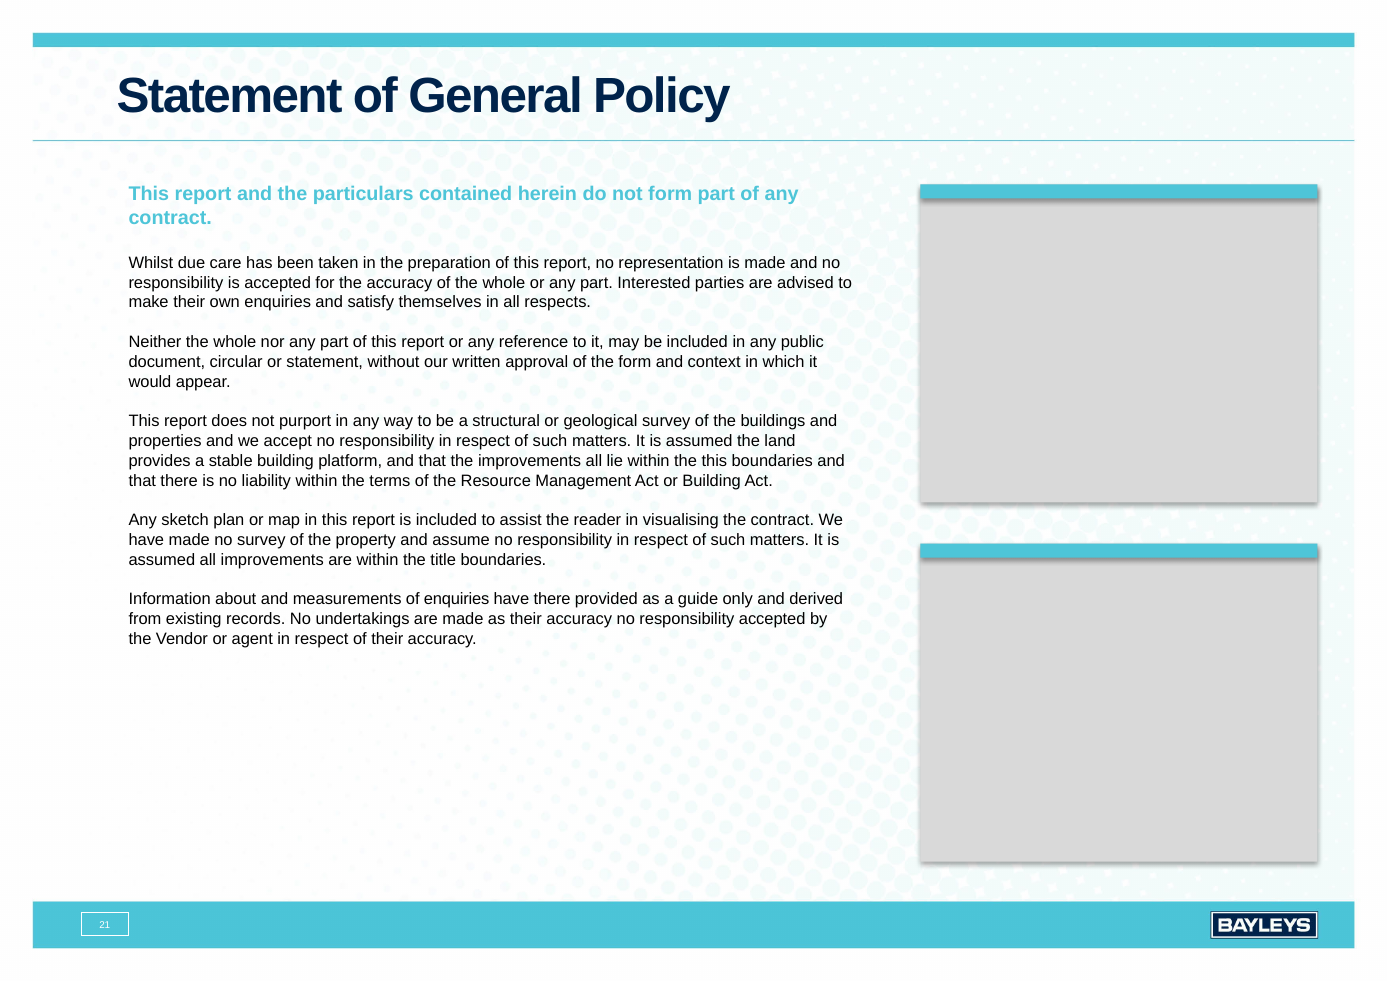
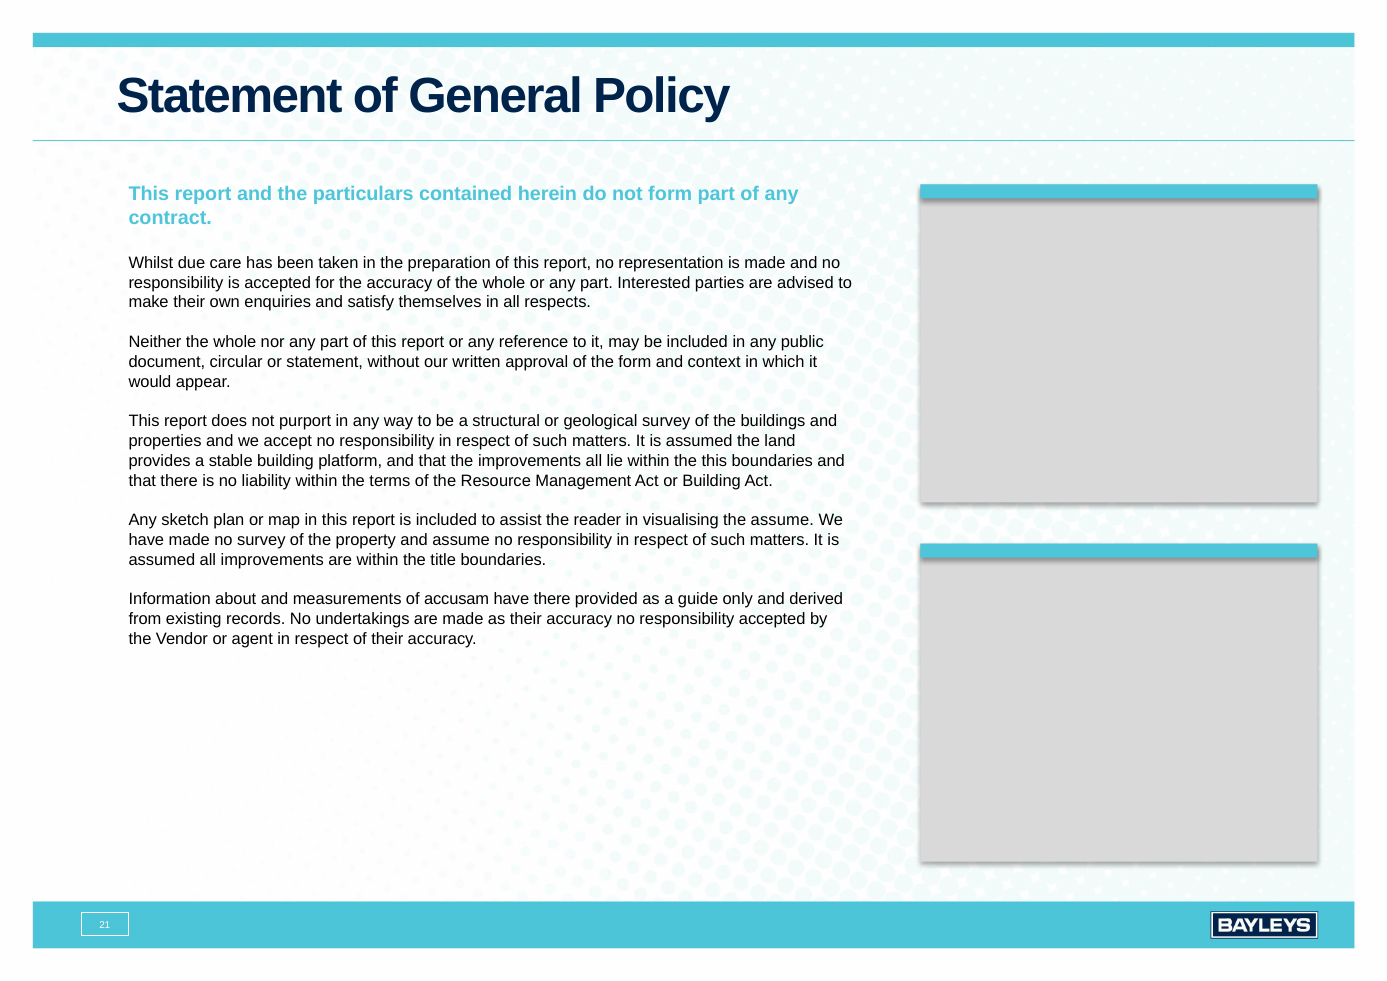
the contract: contract -> assume
of enquiries: enquiries -> accusam
